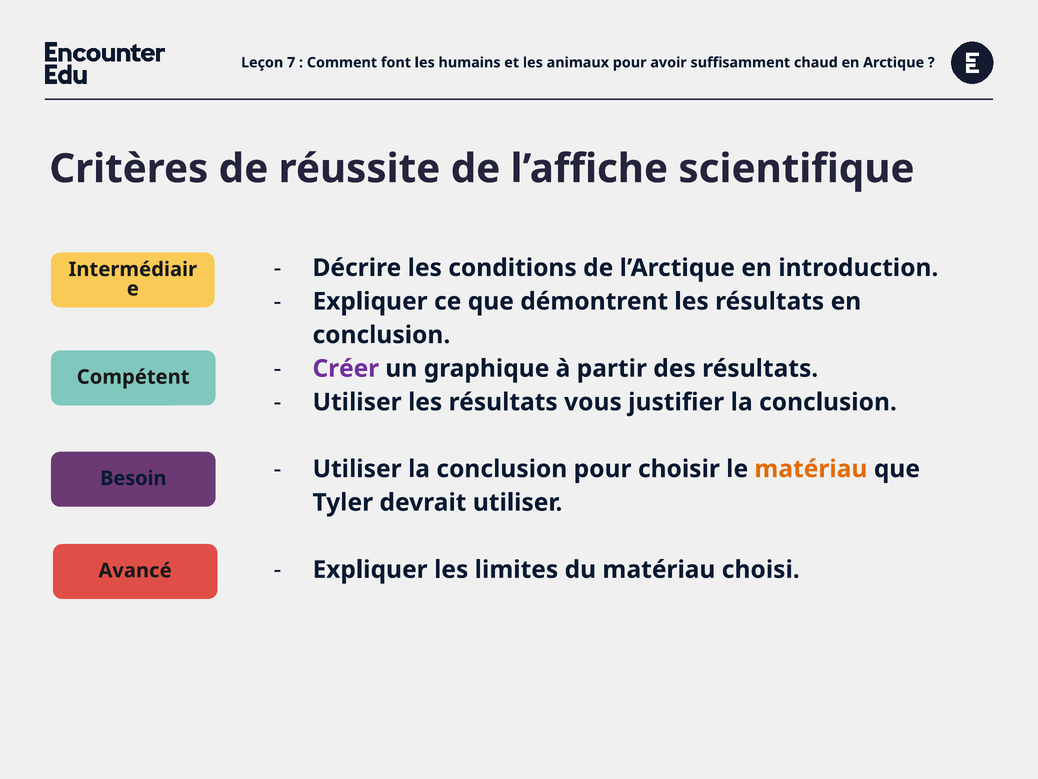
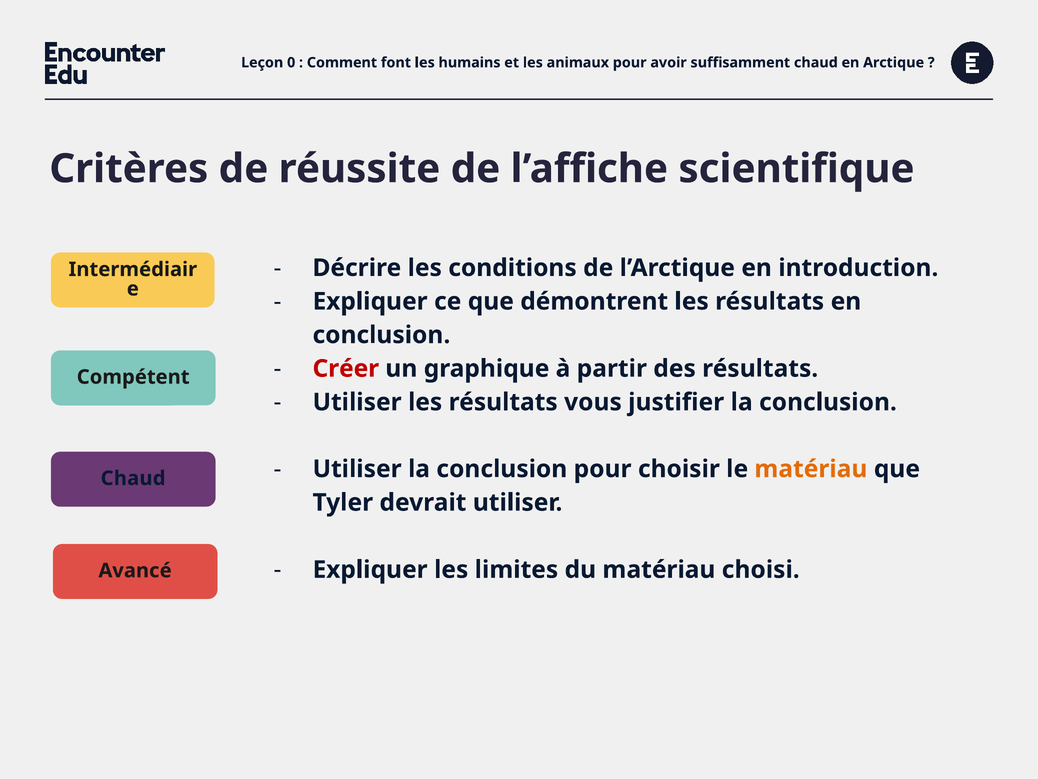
7: 7 -> 0
Créer colour: purple -> red
Besoin at (133, 478): Besoin -> Chaud
